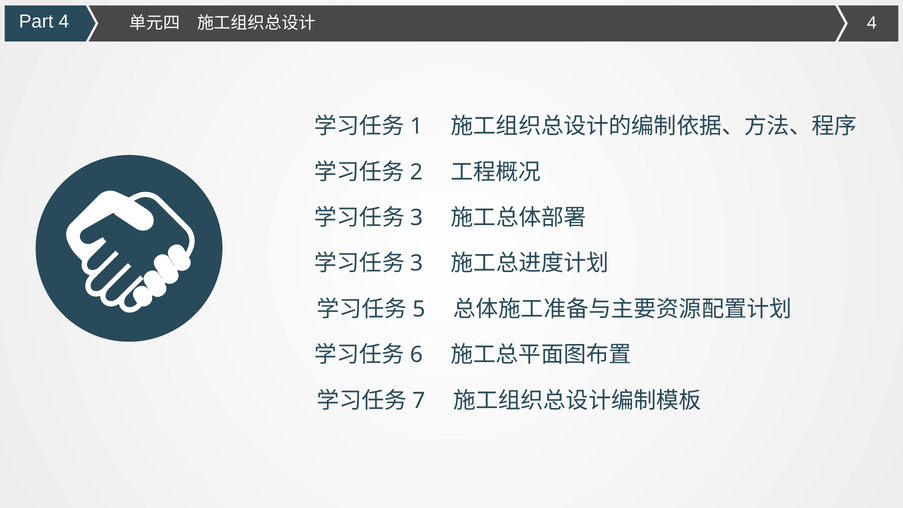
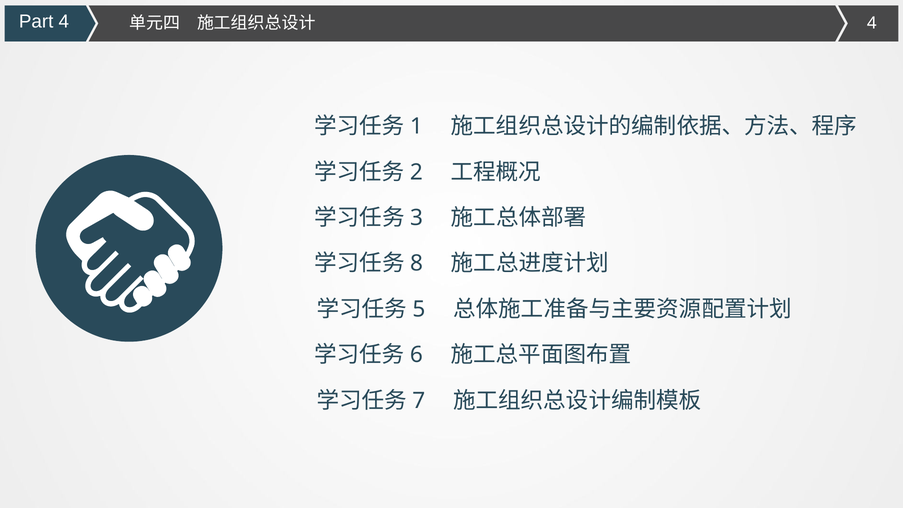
3 at (416, 263): 3 -> 8
